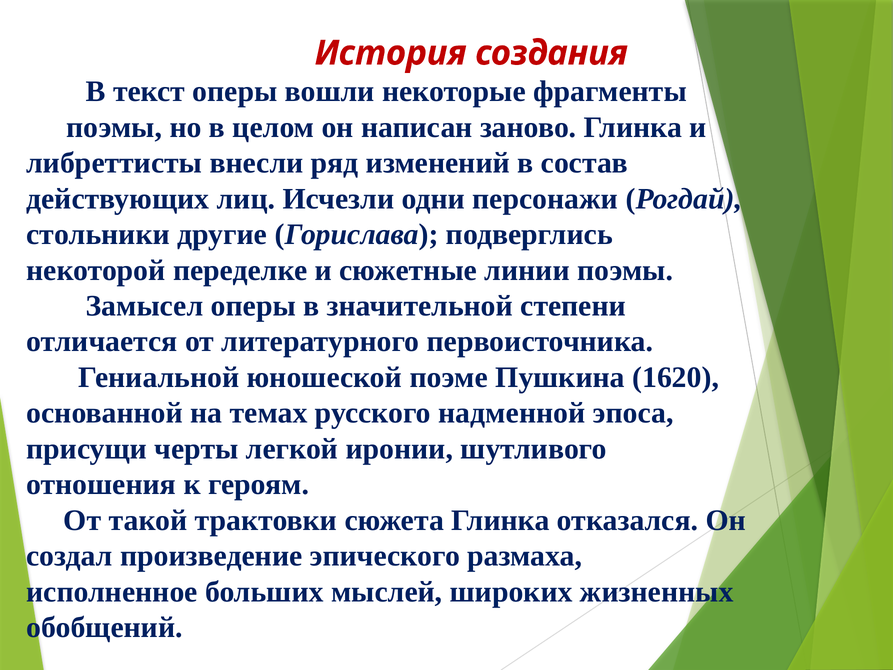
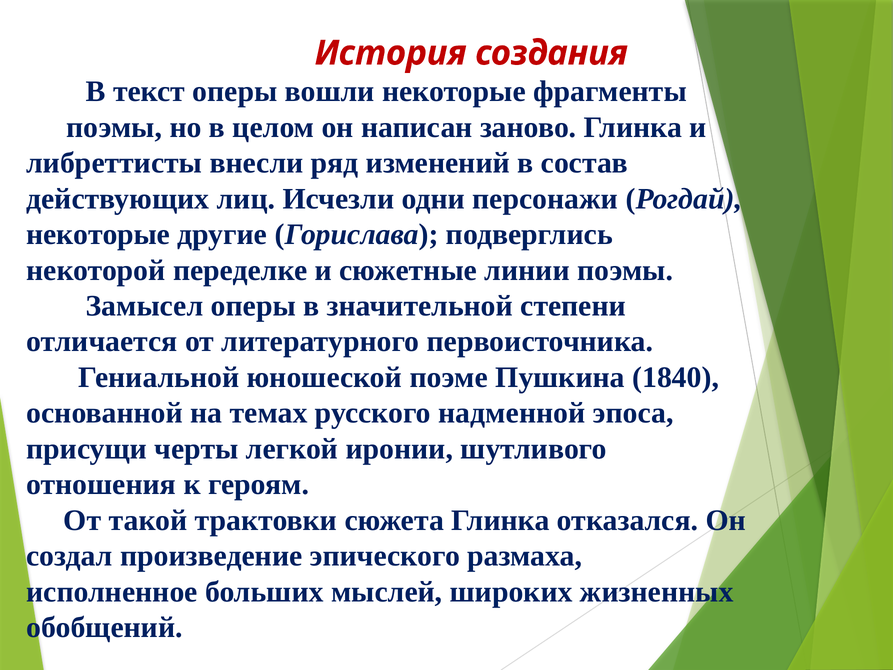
стольники at (98, 234): стольники -> некоторые
1620: 1620 -> 1840
